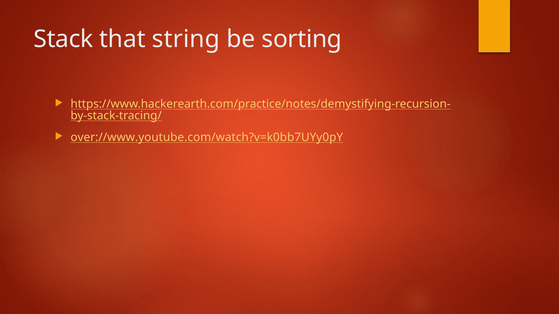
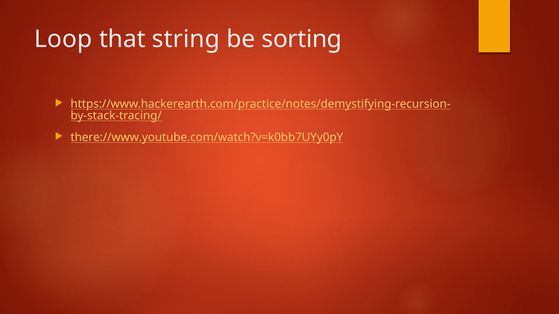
Stack: Stack -> Loop
over://www.youtube.com/watch?v=k0bb7UYy0pY: over://www.youtube.com/watch?v=k0bb7UYy0pY -> there://www.youtube.com/watch?v=k0bb7UYy0pY
